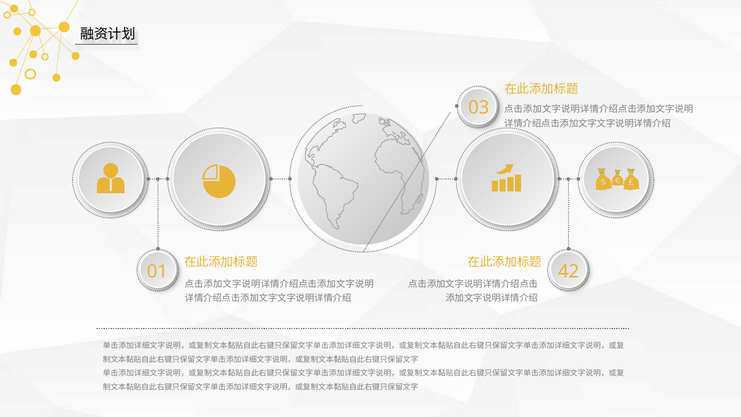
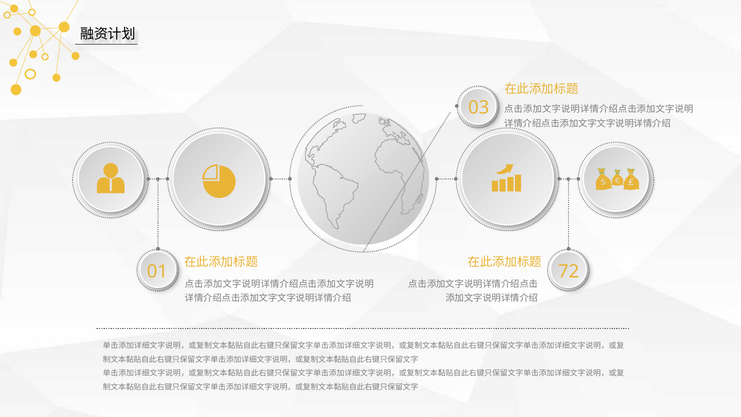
42: 42 -> 72
